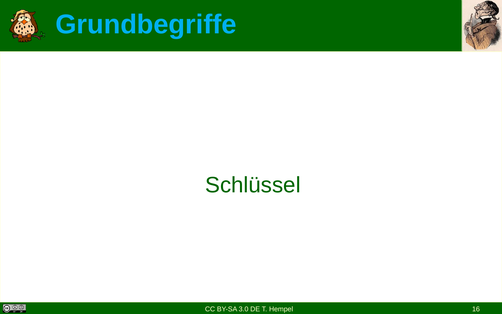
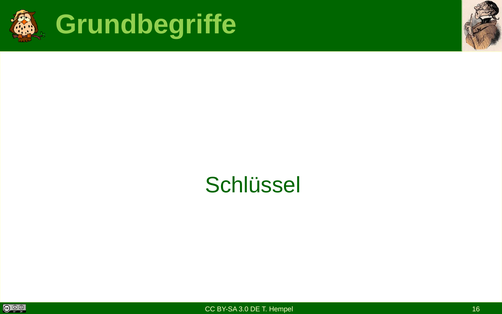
Grundbegriffe colour: light blue -> light green
